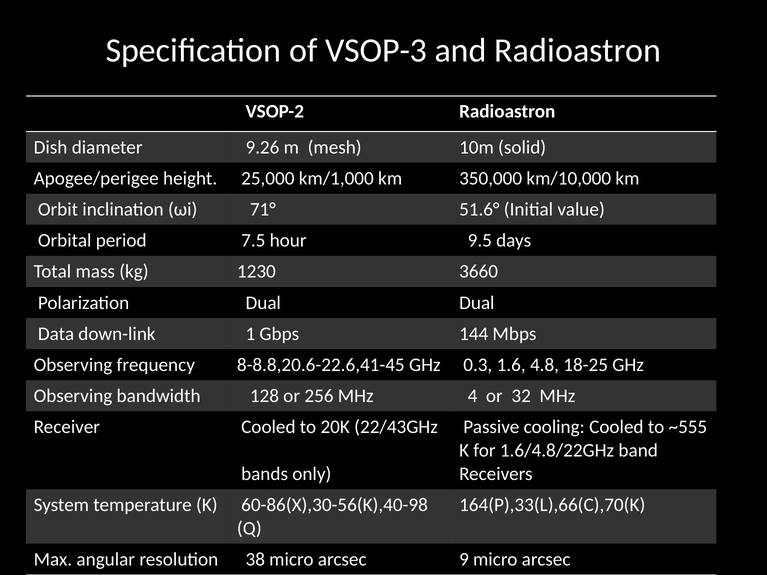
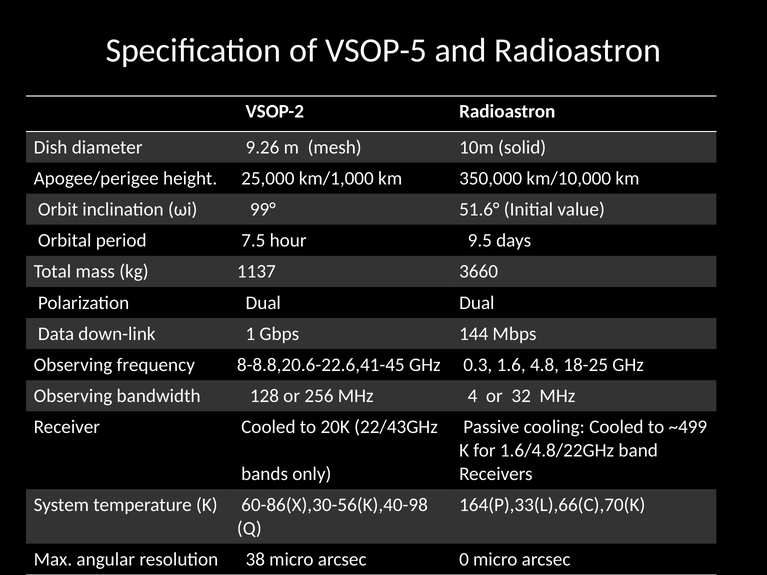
VSOP-3: VSOP-3 -> VSOP-5
71°: 71° -> 99°
1230: 1230 -> 1137
~555: ~555 -> ~499
9: 9 -> 0
